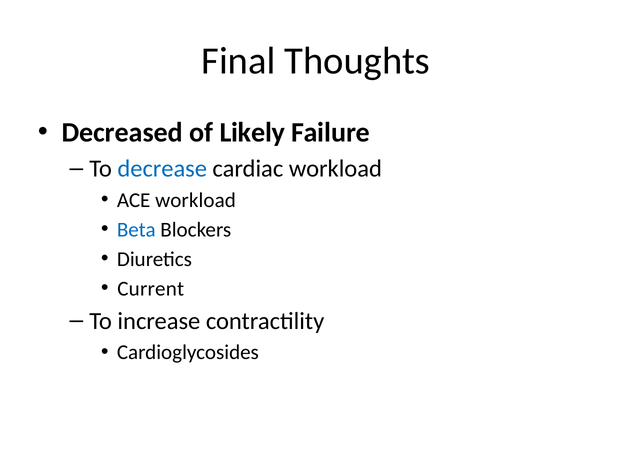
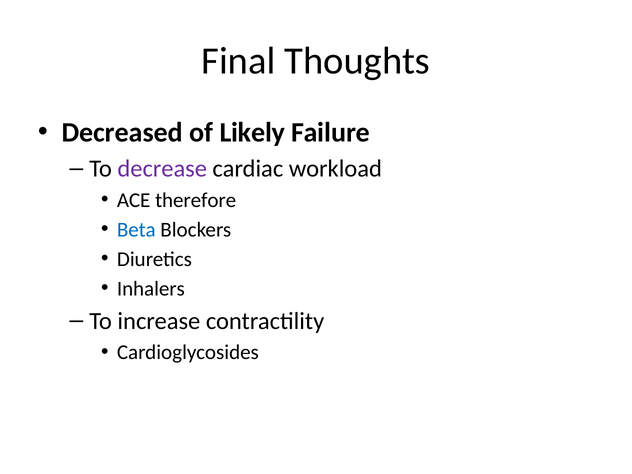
decrease colour: blue -> purple
ACE workload: workload -> therefore
Current: Current -> Inhalers
